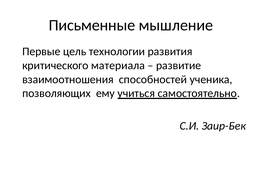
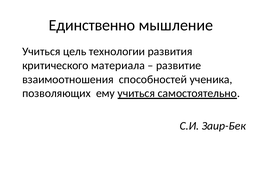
Письменные: Письменные -> Единственно
Первые at (41, 52): Первые -> Учиться
